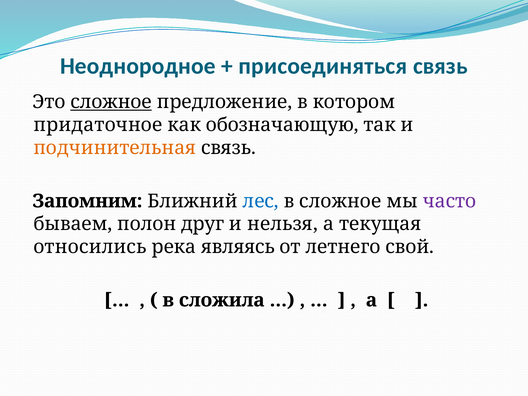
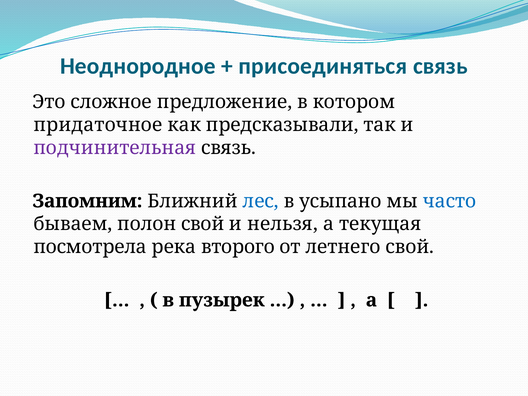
сложное at (111, 102) underline: present -> none
обозначающую: обозначающую -> предсказывали
подчинительная colour: orange -> purple
в сложное: сложное -> усыпано
часто colour: purple -> blue
полон друг: друг -> свой
относились: относились -> посмотрела
являясь: являясь -> второго
сложила: сложила -> пузырек
